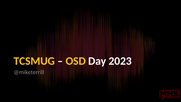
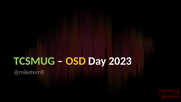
TCSMUG colour: yellow -> light green
